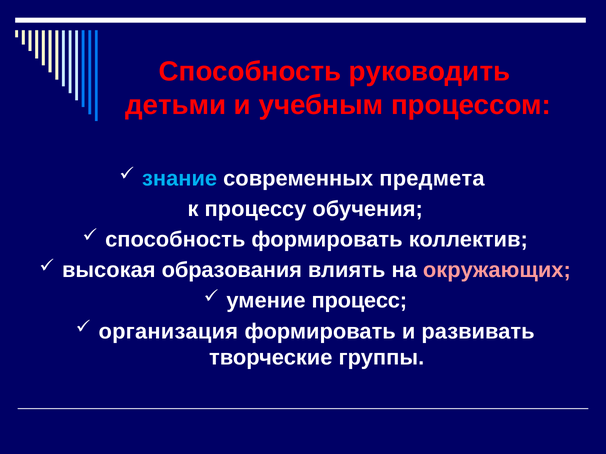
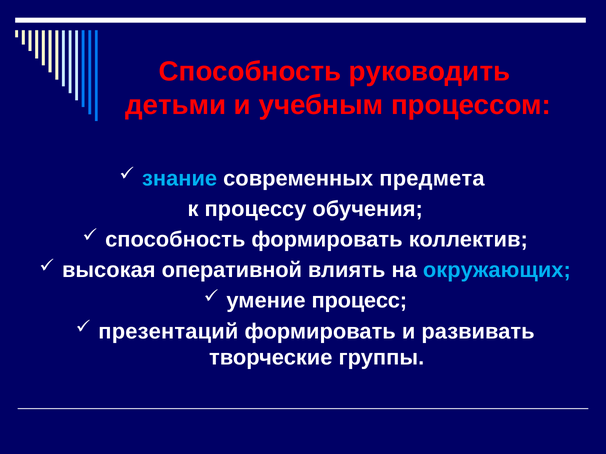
образования: образования -> оперативной
окружающих colour: pink -> light blue
организация: организация -> презентаций
